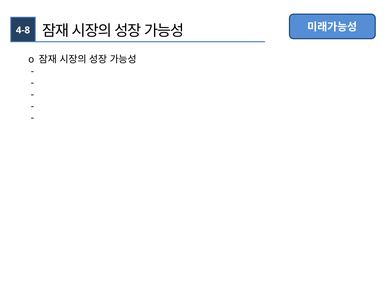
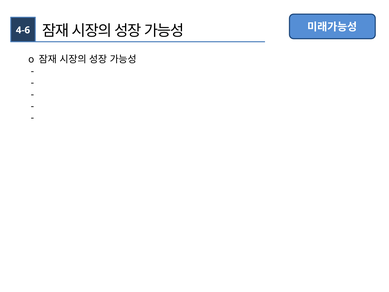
4-8: 4-8 -> 4-6
